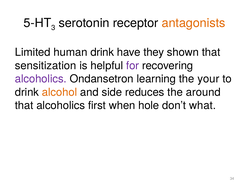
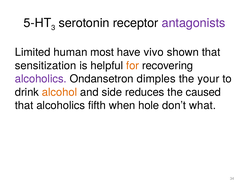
antagonists colour: orange -> purple
human drink: drink -> most
they: they -> vivo
for colour: purple -> orange
learning: learning -> dimples
around: around -> caused
first: first -> fifth
